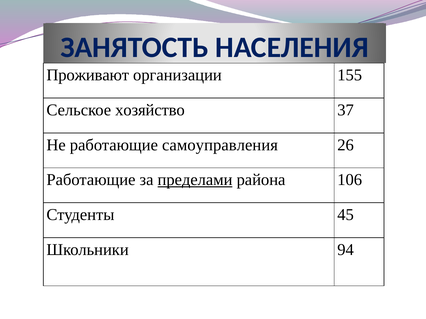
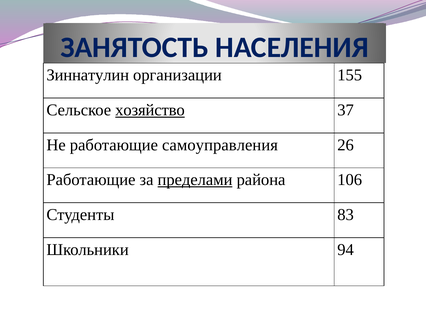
Проживают: Проживают -> Зиннатулин
хозяйство underline: none -> present
45: 45 -> 83
